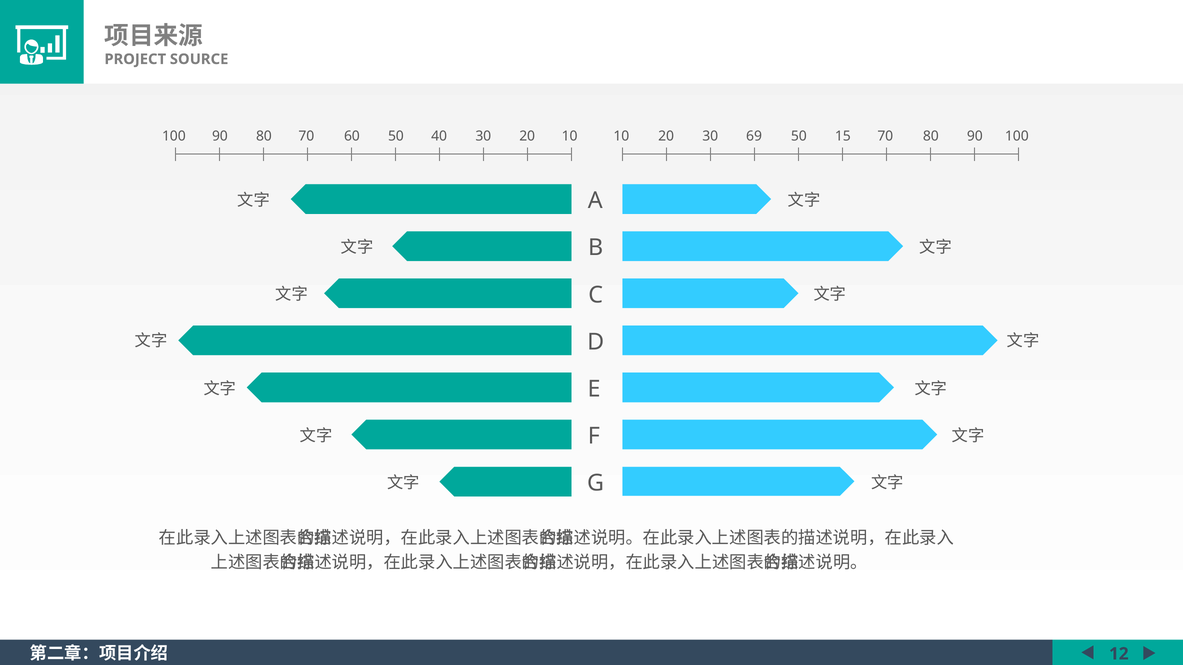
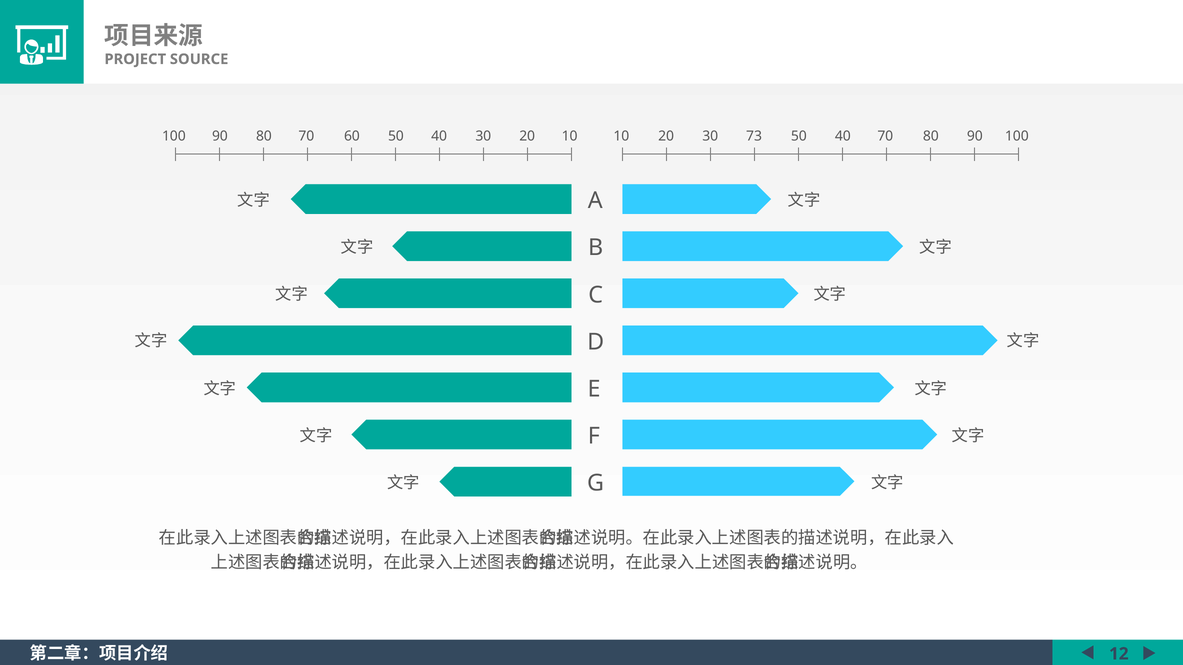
69: 69 -> 73
50 15: 15 -> 40
